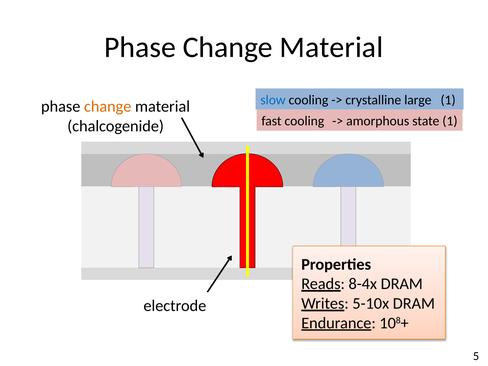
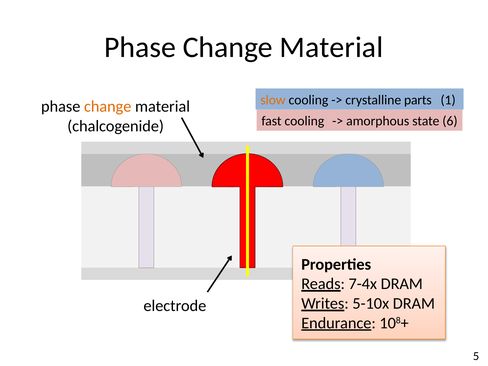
slow colour: blue -> orange
large: large -> parts
state 1: 1 -> 6
8-4x: 8-4x -> 7-4x
